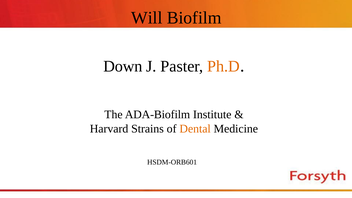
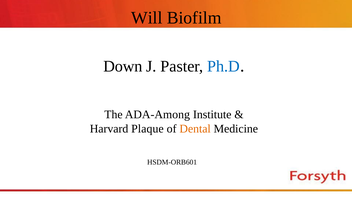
Ph.D colour: orange -> blue
ADA-Biofilm: ADA-Biofilm -> ADA-Among
Strains: Strains -> Plaque
